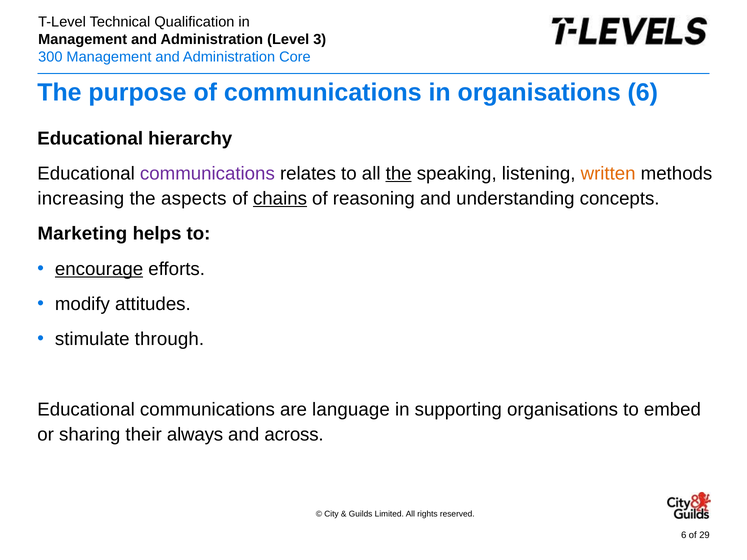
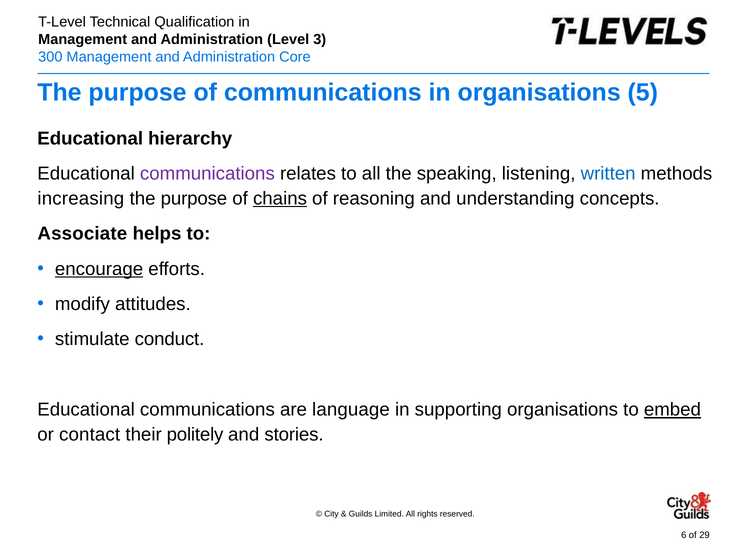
organisations 6: 6 -> 5
the at (399, 174) underline: present -> none
written colour: orange -> blue
aspects at (194, 199): aspects -> purpose
Marketing: Marketing -> Associate
through: through -> conduct
embed underline: none -> present
sharing: sharing -> contact
always: always -> politely
across: across -> stories
